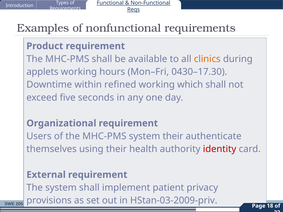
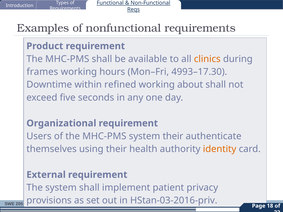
applets: applets -> frames
0430–17.30: 0430–17.30 -> 4993–17.30
which: which -> about
identity colour: red -> orange
HStan-03-2009-priv: HStan-03-2009-priv -> HStan-03-2016-priv
